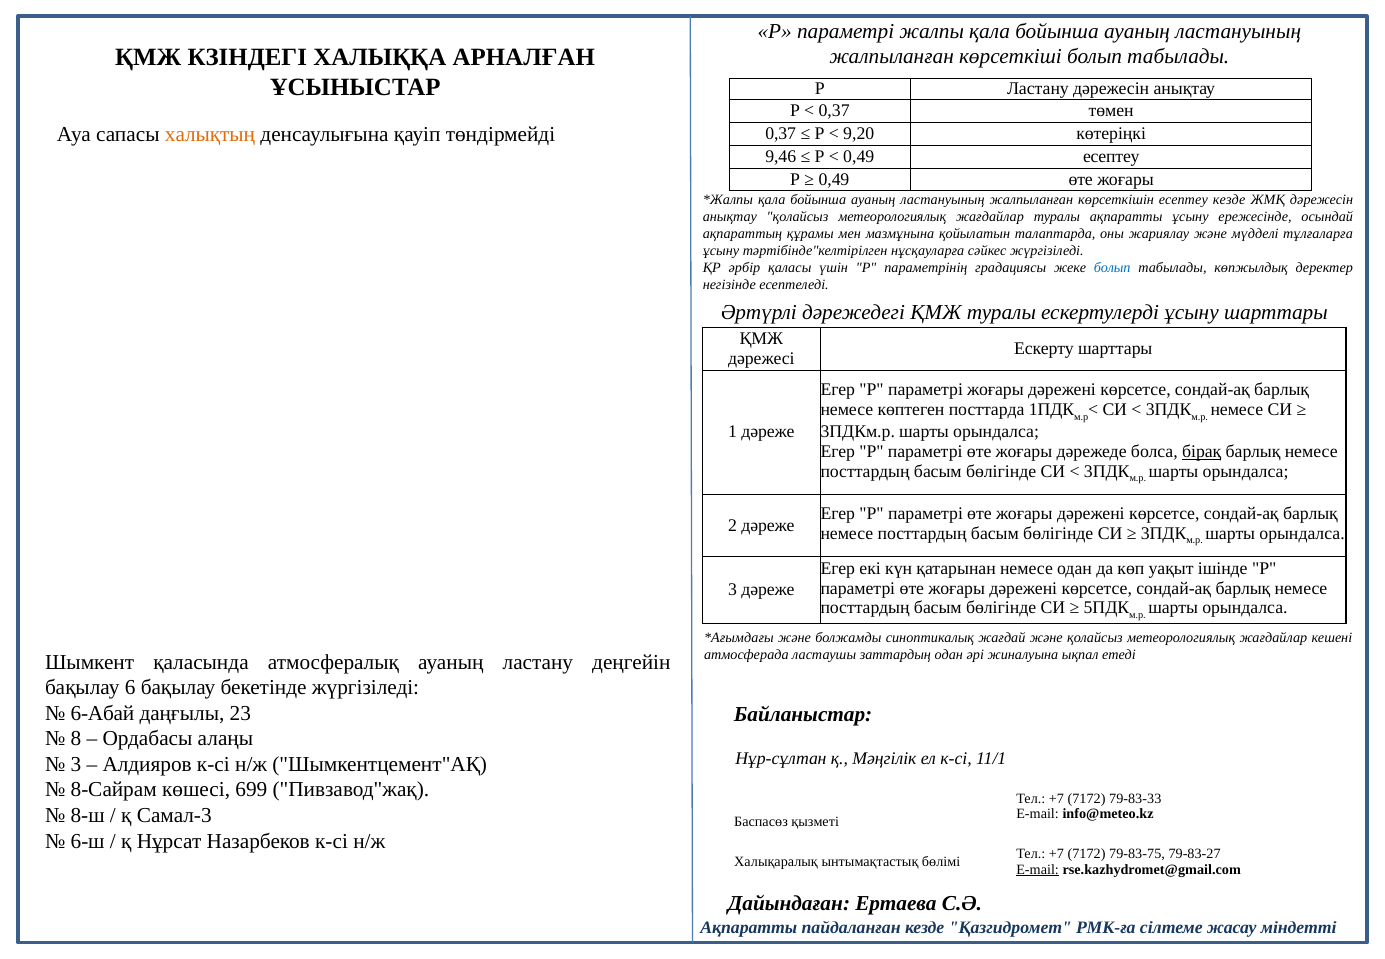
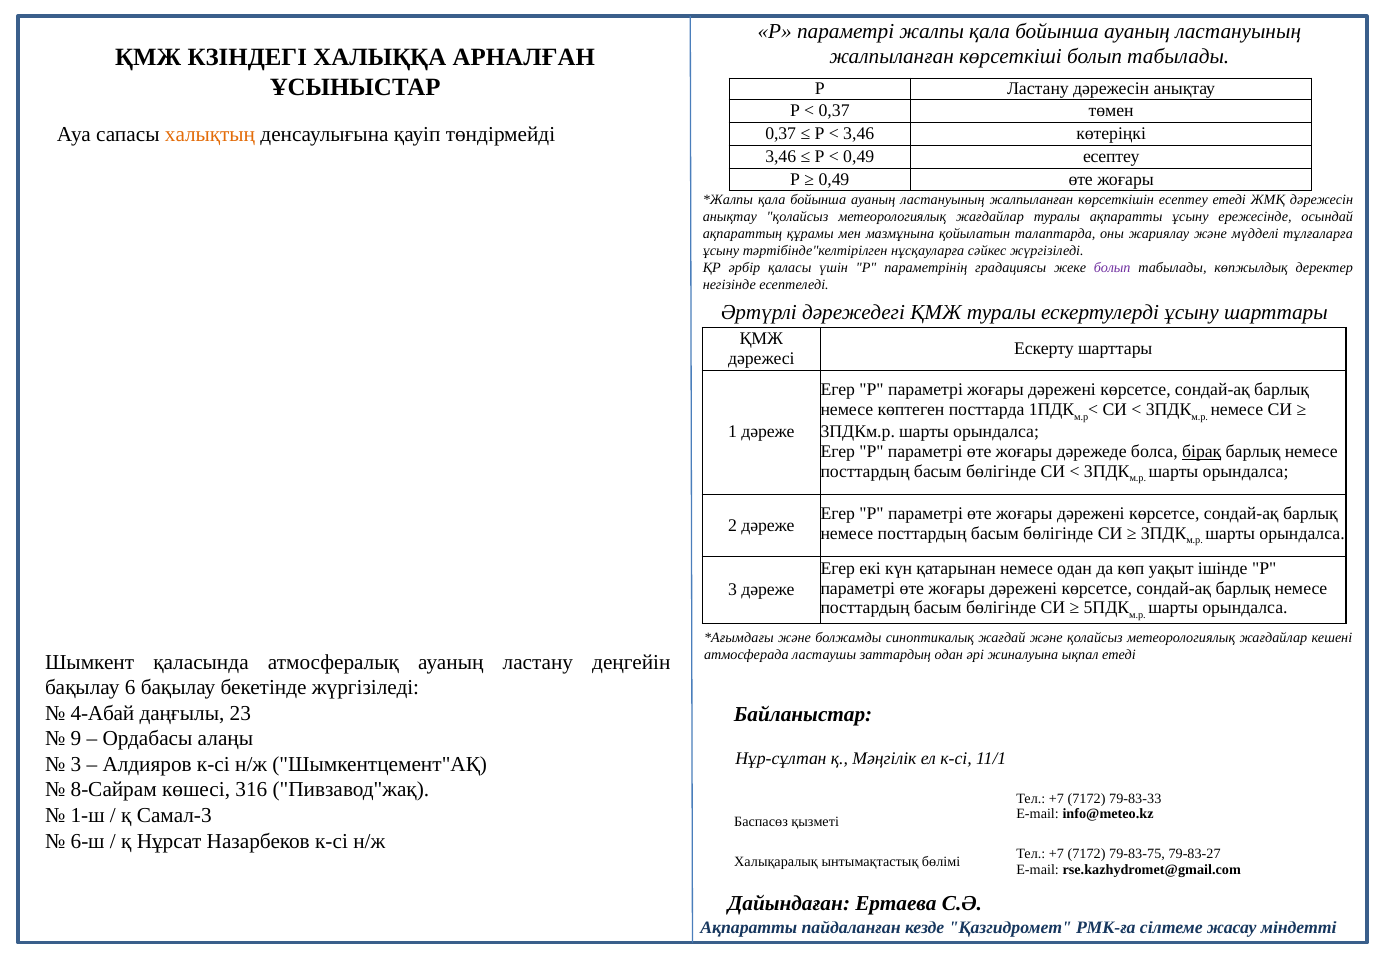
9,20 at (859, 133): 9,20 -> 3,46
9,46 at (781, 156): 9,46 -> 3,46
есептеу кезде: кезде -> етеді
болып at (1112, 268) colour: blue -> purple
6-Абай: 6-Абай -> 4-Абай
8: 8 -> 9
699: 699 -> 316
8-ш: 8-ш -> 1-ш
E-mail at (1038, 869) underline: present -> none
